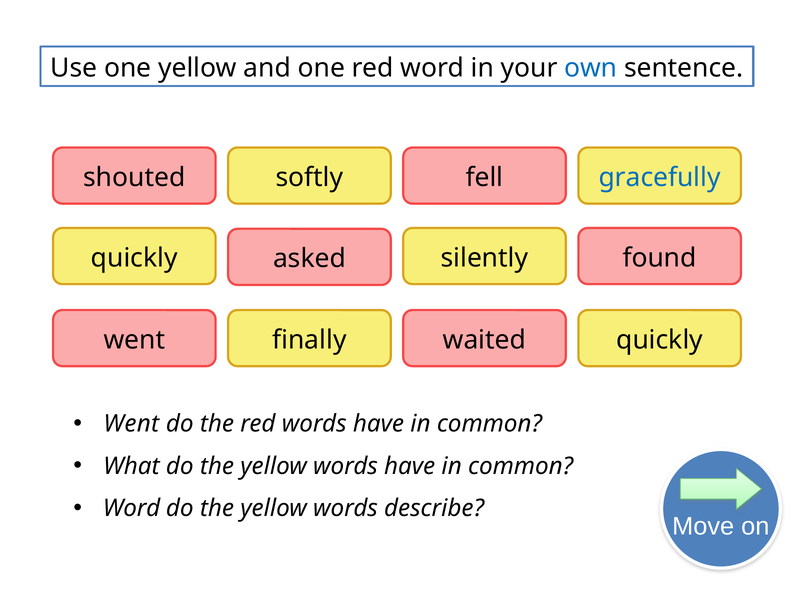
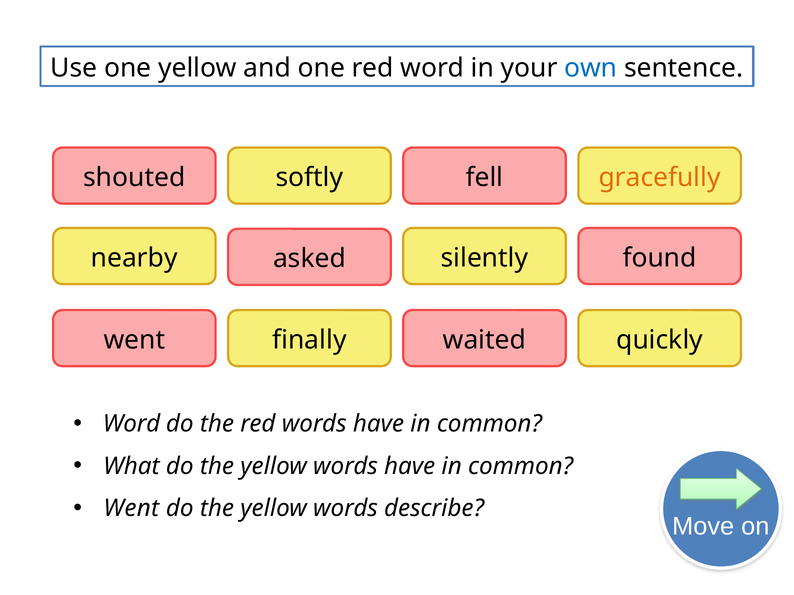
gracefully colour: blue -> orange
quickly at (134, 258): quickly -> nearby
Went at (131, 424): Went -> Word
Word at (132, 509): Word -> Went
